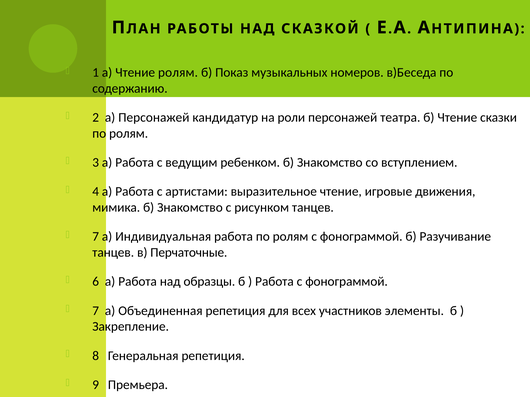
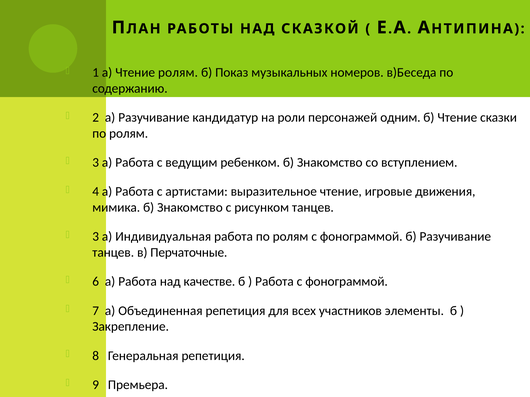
а Персонажей: Персонажей -> Разучивание
театра: театра -> одним
7 at (96, 237): 7 -> 3
образцы: образцы -> качестве
